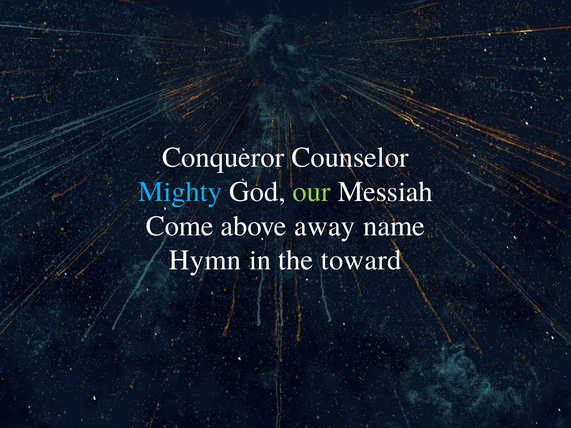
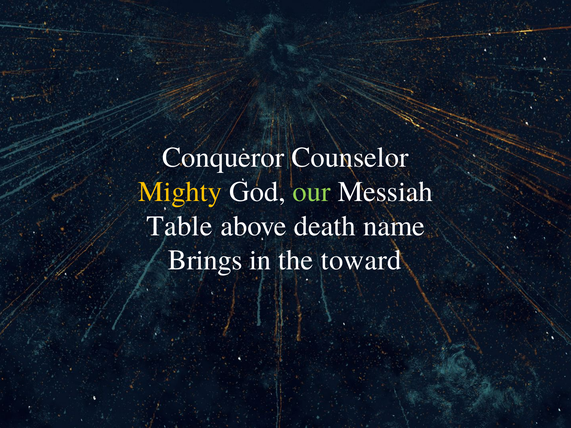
Mighty colour: light blue -> yellow
Come: Come -> Table
away: away -> death
Hymn: Hymn -> Brings
